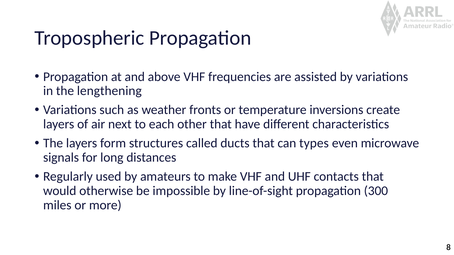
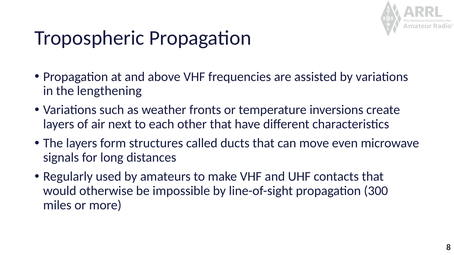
types: types -> move
